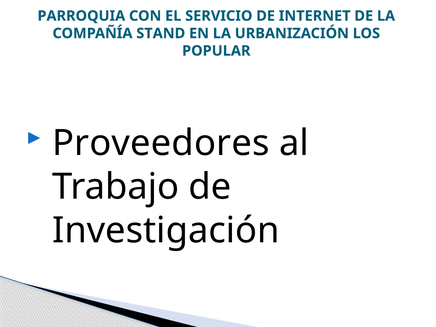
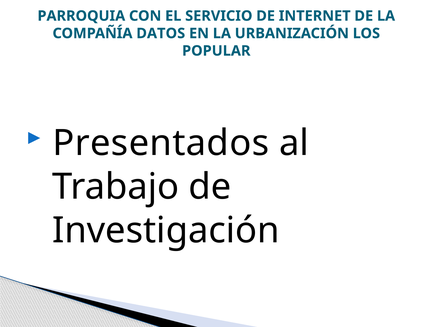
STAND: STAND -> DATOS
Proveedores: Proveedores -> Presentados
